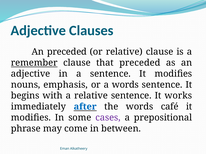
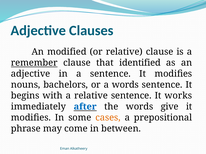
An preceded: preceded -> modified
that preceded: preceded -> identified
emphasis: emphasis -> bachelors
café: café -> give
cases colour: purple -> orange
